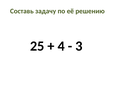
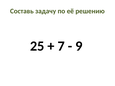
4: 4 -> 7
3: 3 -> 9
